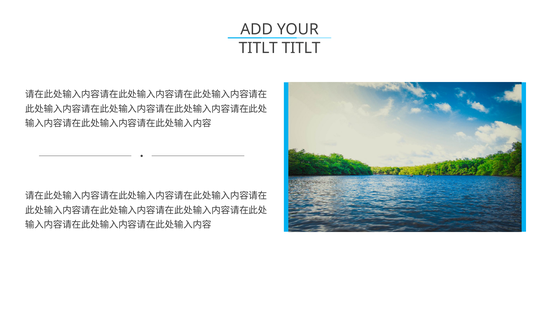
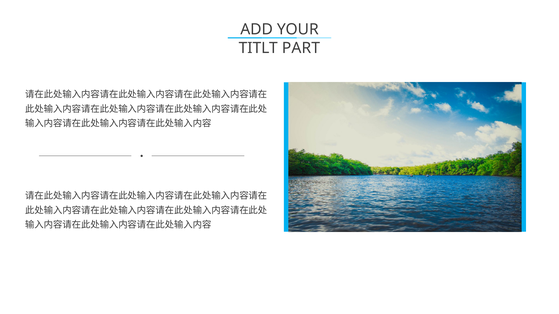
TITLT TITLT: TITLT -> PART
